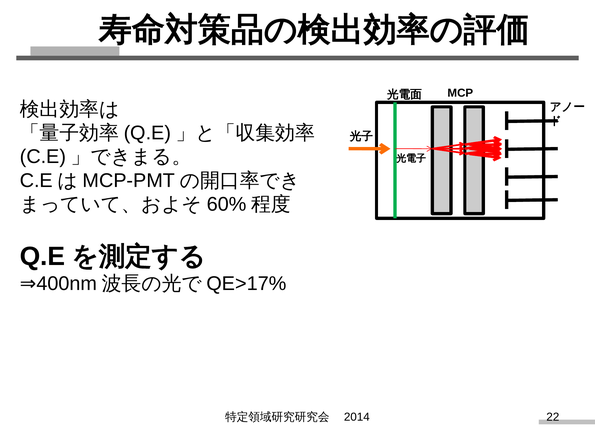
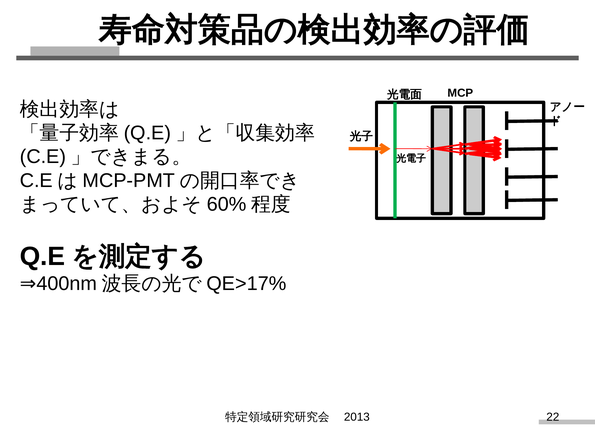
2014: 2014 -> 2013
